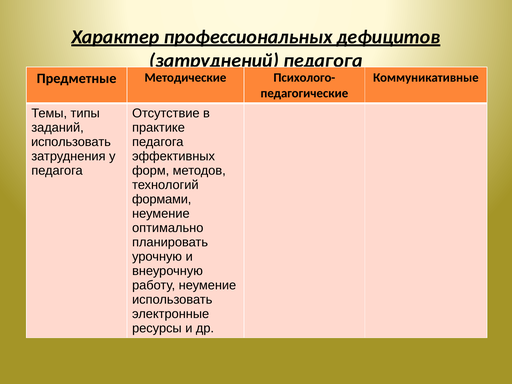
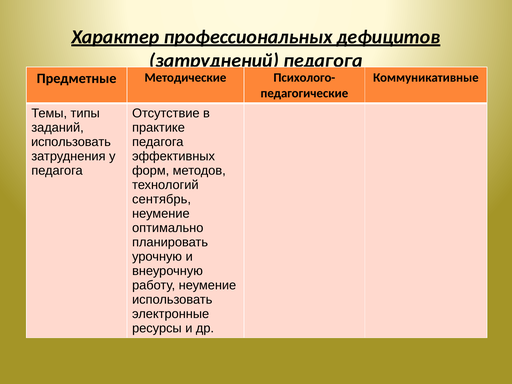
формами: формами -> сентябрь
